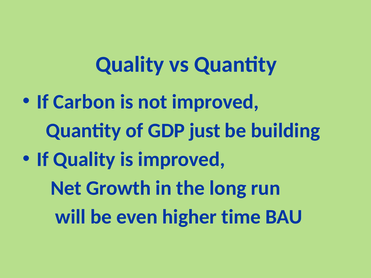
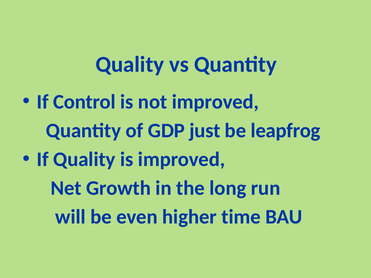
Carbon: Carbon -> Control
building: building -> leapfrog
